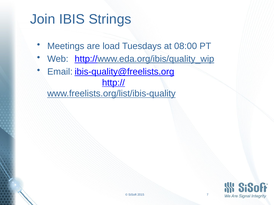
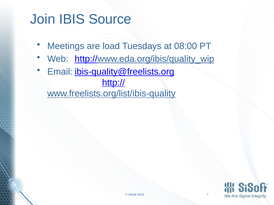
Strings: Strings -> Source
